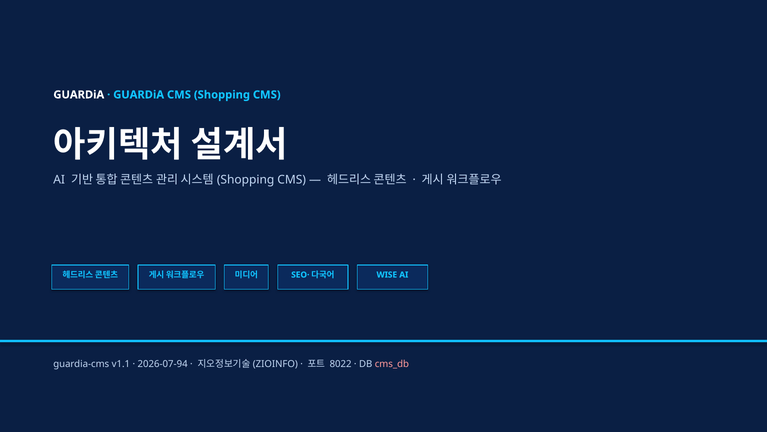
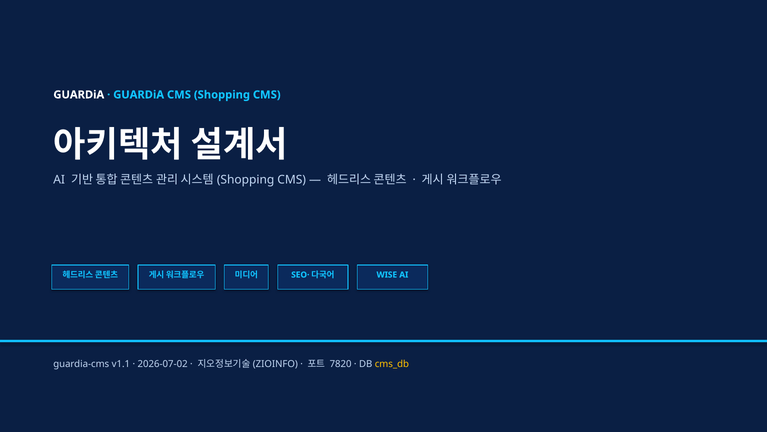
2026-07-94: 2026-07-94 -> 2026-07-02
8022: 8022 -> 7820
cms_db colour: pink -> yellow
